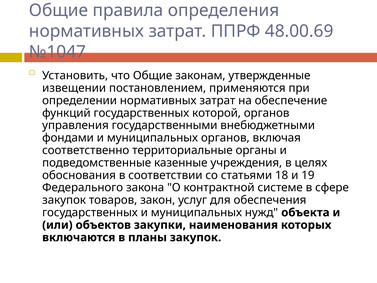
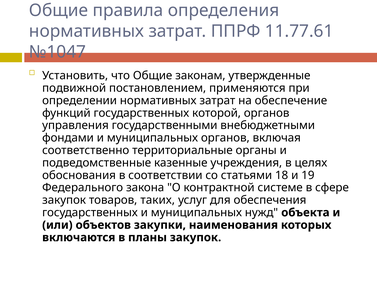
48.00.69: 48.00.69 -> 11.77.61
извещении: извещении -> подвижной
закон: закон -> таких
